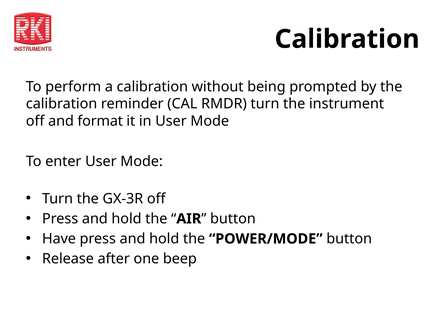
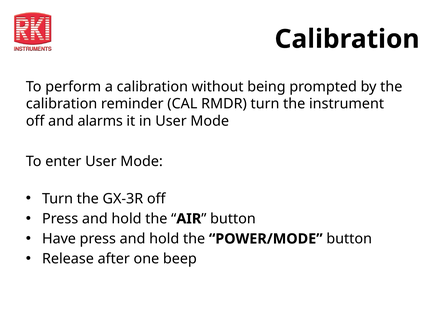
format: format -> alarms
